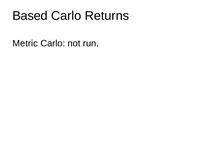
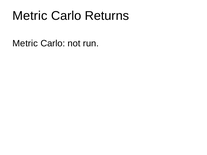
Based at (30, 16): Based -> Metric
